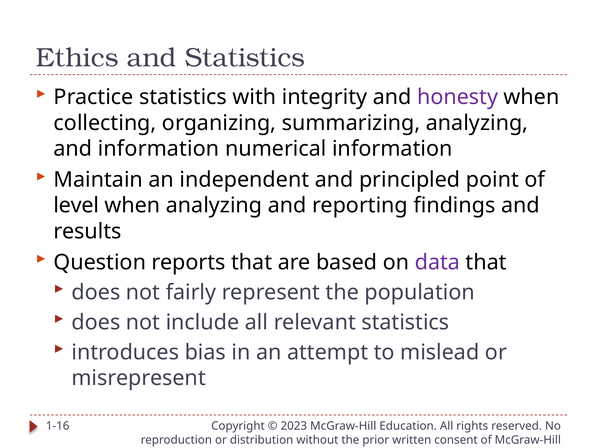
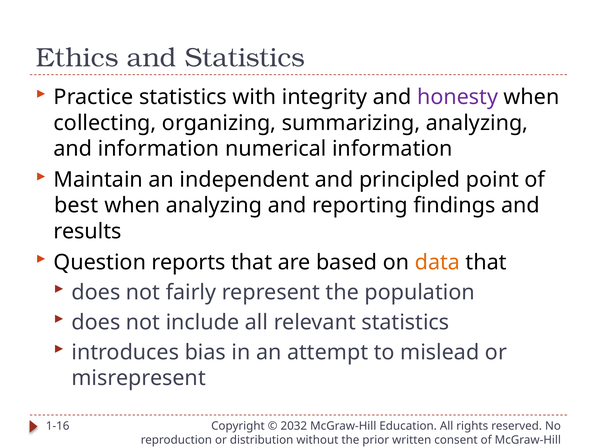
level: level -> best
data colour: purple -> orange
2023: 2023 -> 2032
